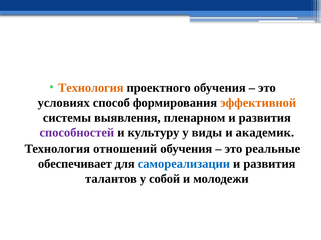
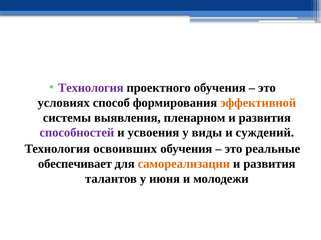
Технология at (91, 88) colour: orange -> purple
культуру: культуру -> усвоения
академик: академик -> суждений
отношений: отношений -> освоивших
самореализации colour: blue -> orange
собой: собой -> июня
